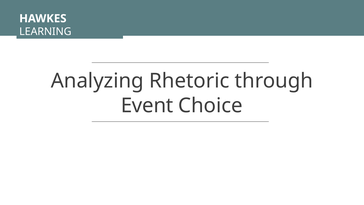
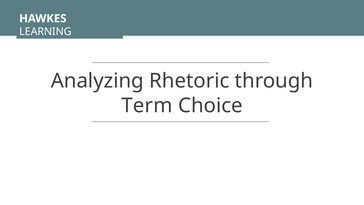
Event: Event -> Term
